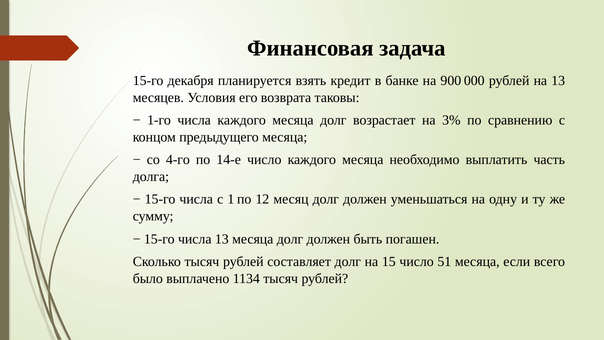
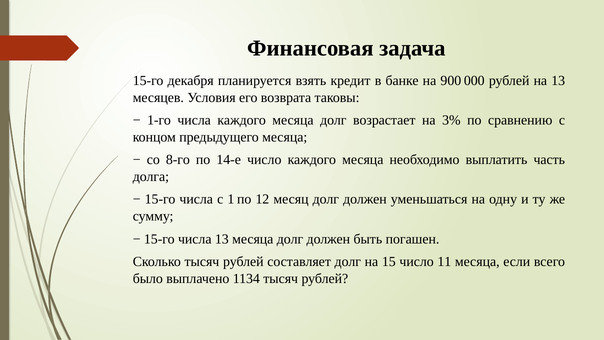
4-го: 4-го -> 8-го
51: 51 -> 11
